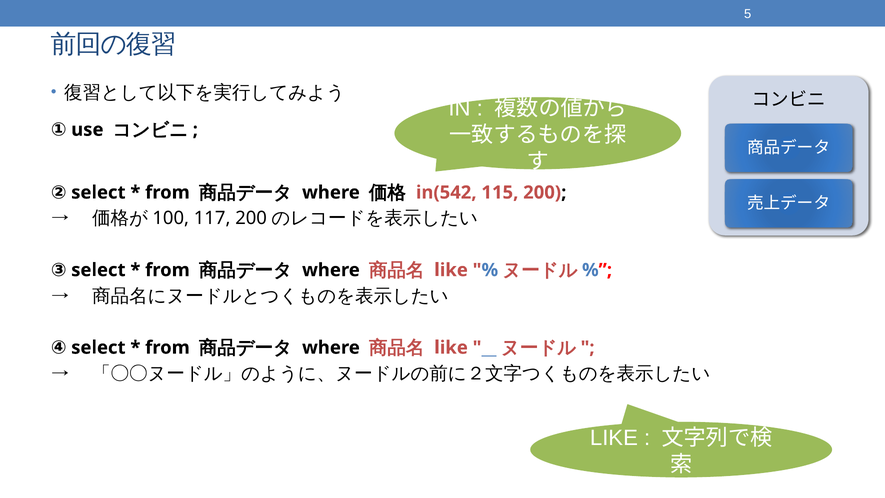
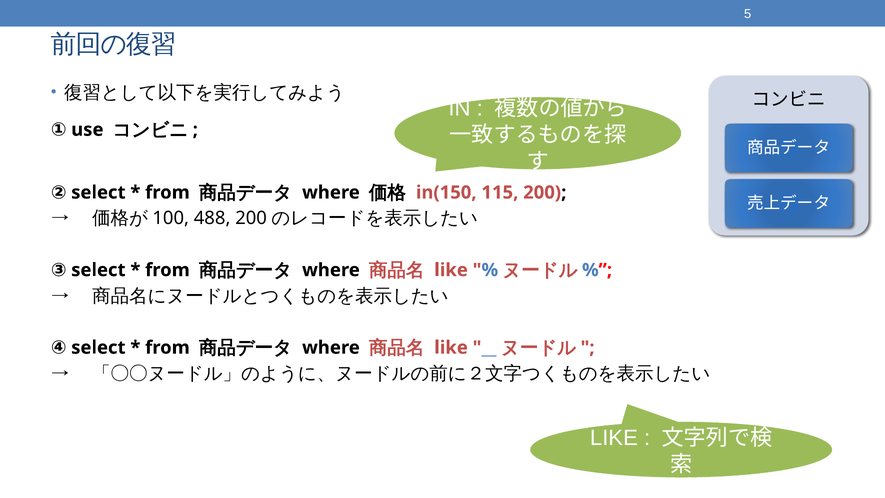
in(542: in(542 -> in(150
117: 117 -> 488
